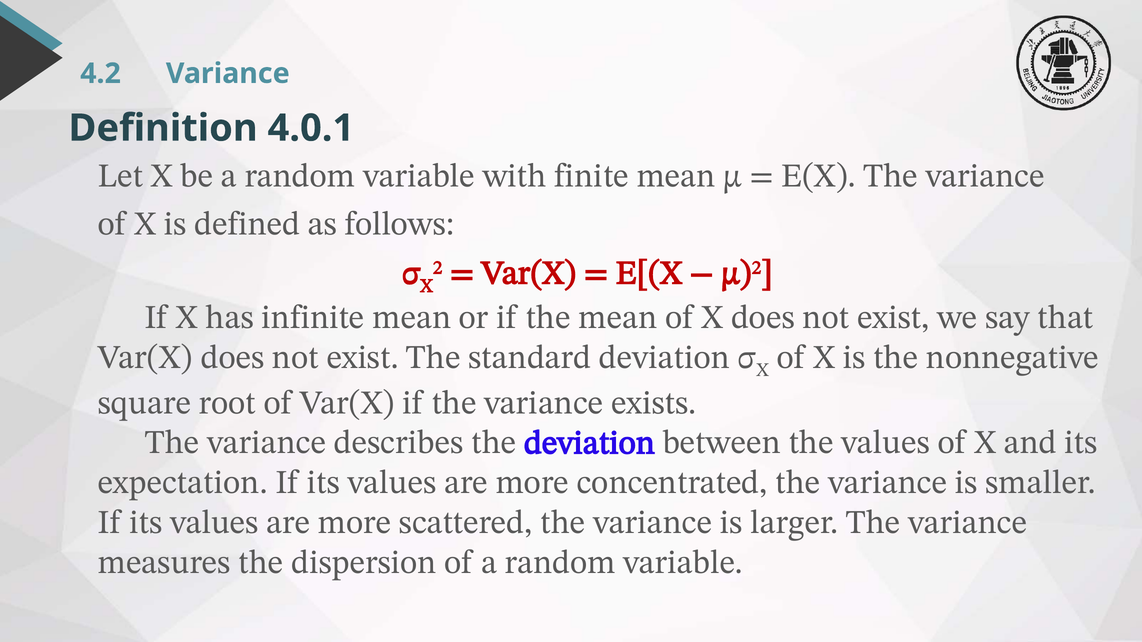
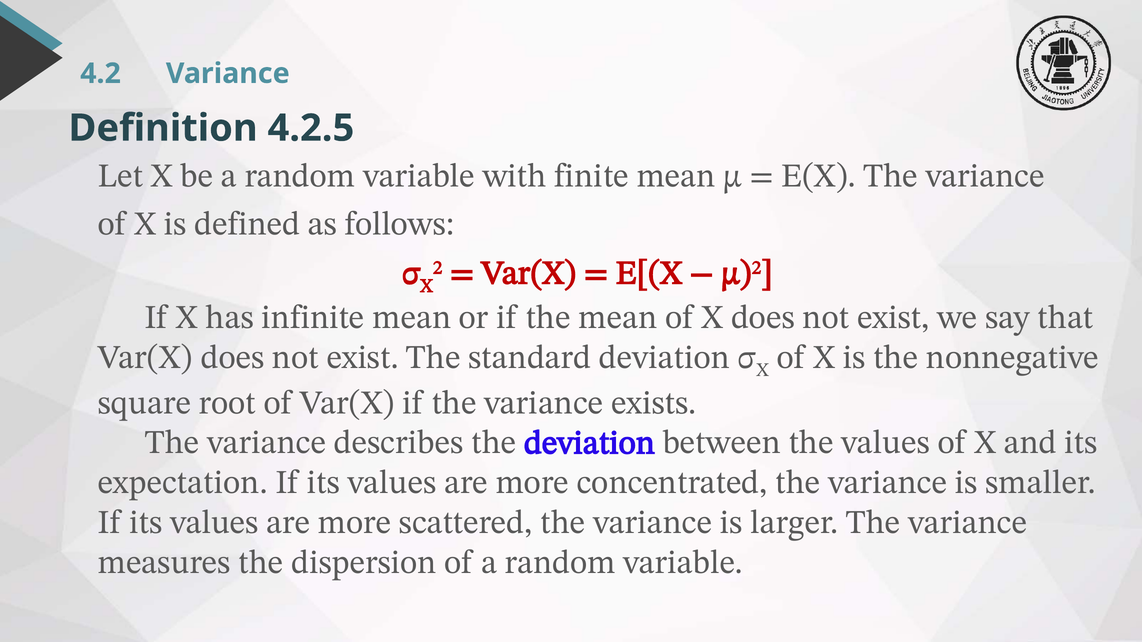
4.0.1: 4.0.1 -> 4.2.5
